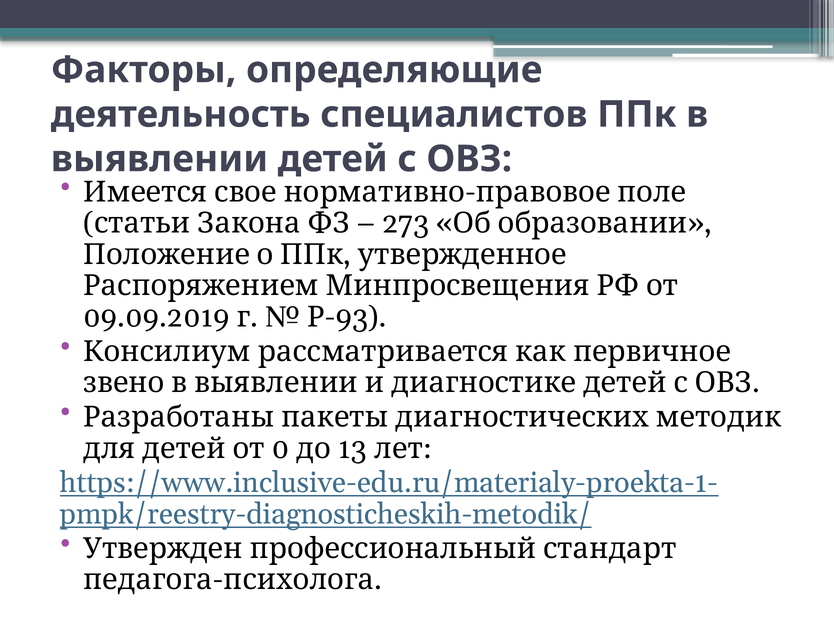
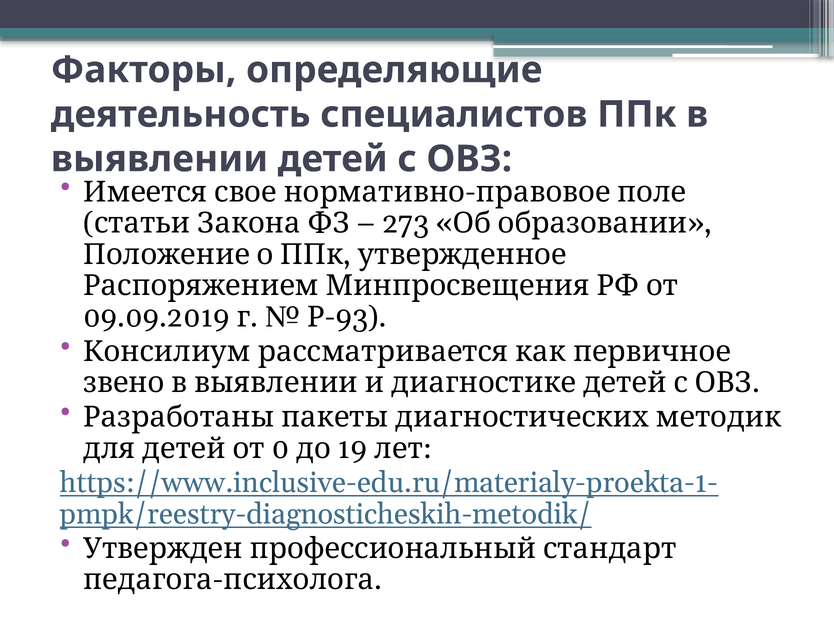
13: 13 -> 19
